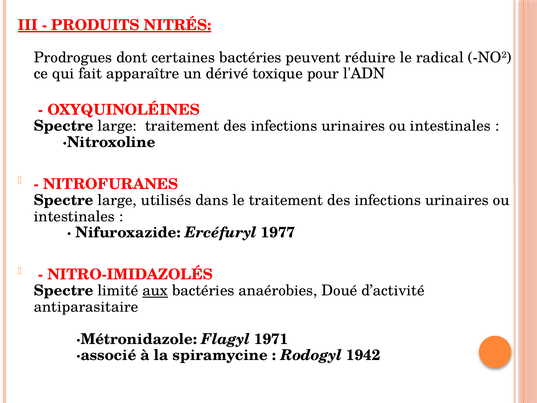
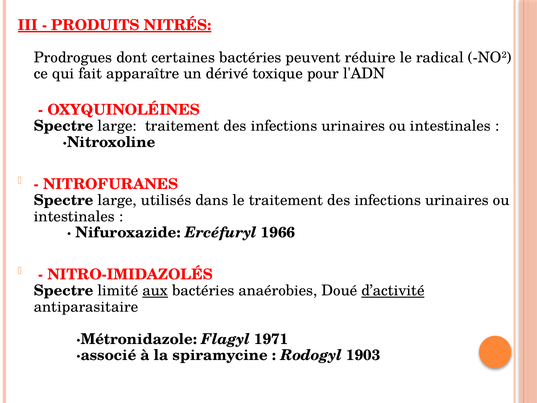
1977: 1977 -> 1966
d’activité underline: none -> present
1942: 1942 -> 1903
